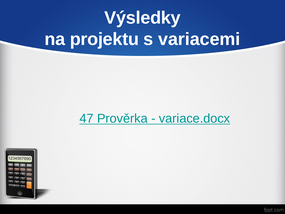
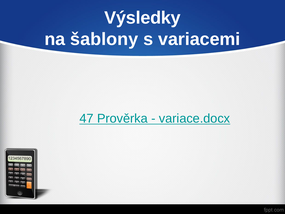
projektu: projektu -> šablony
